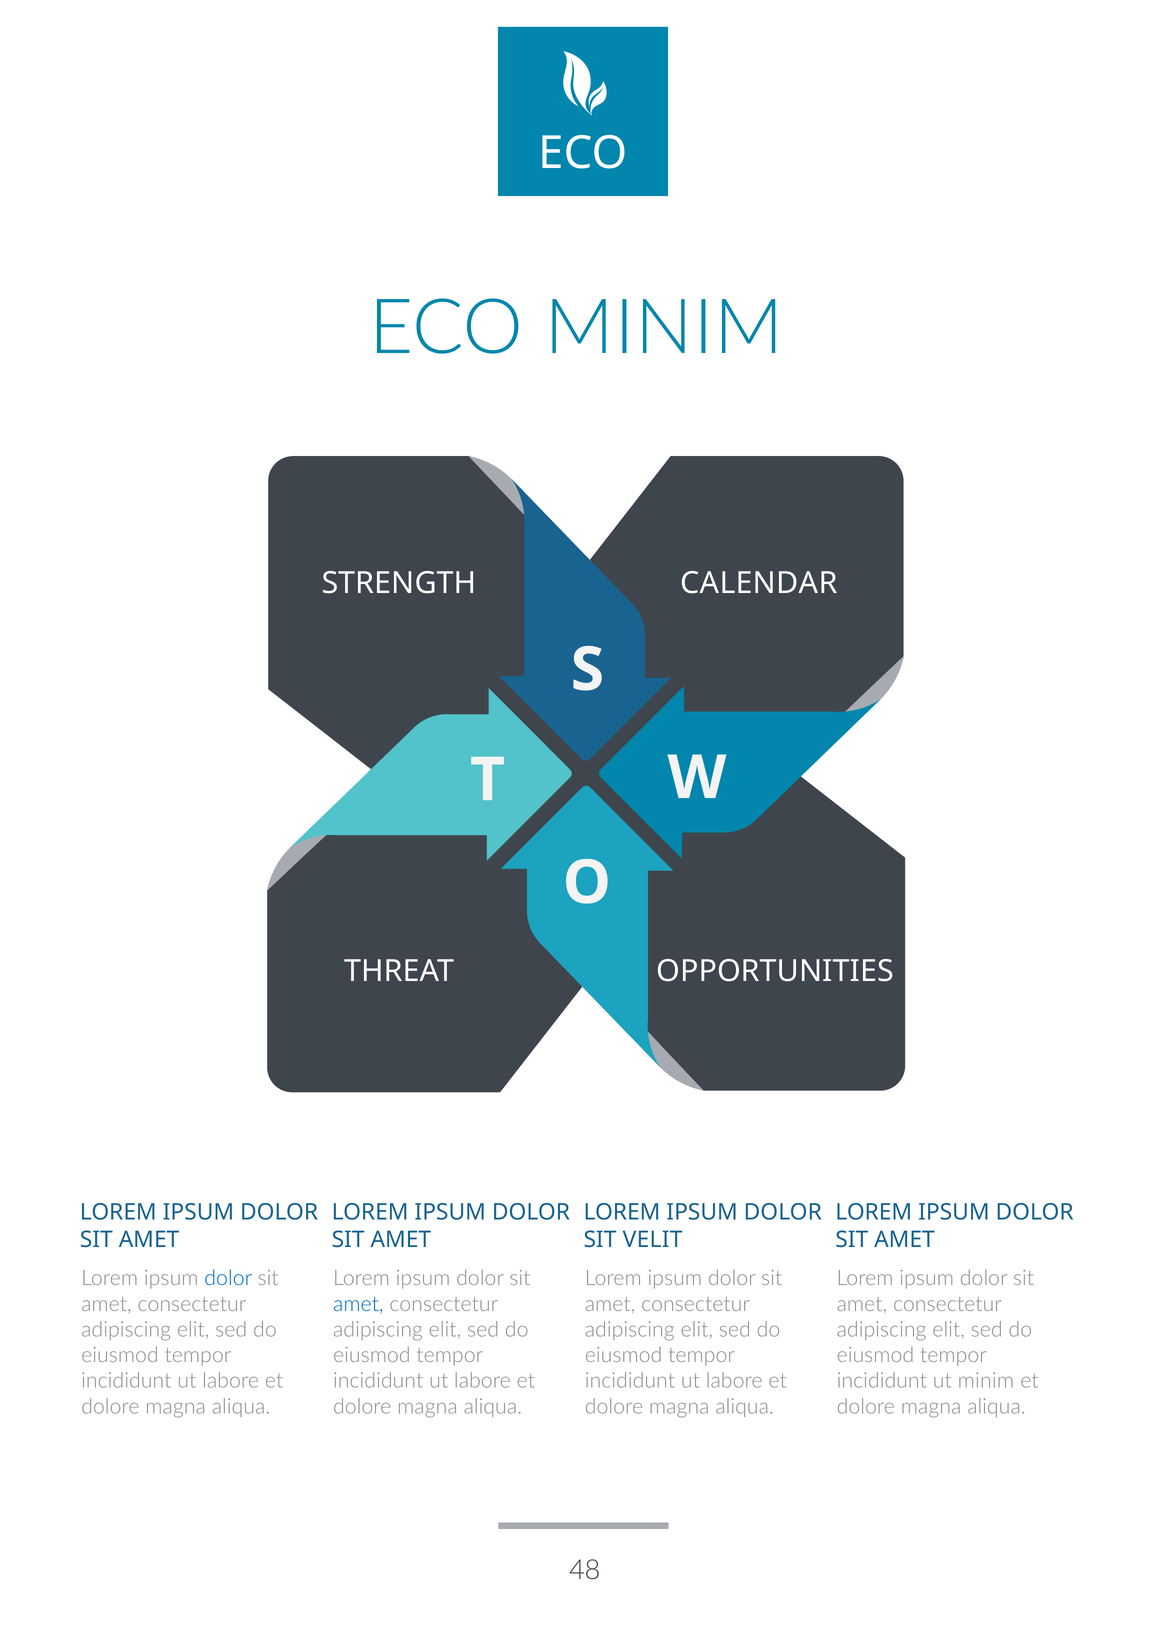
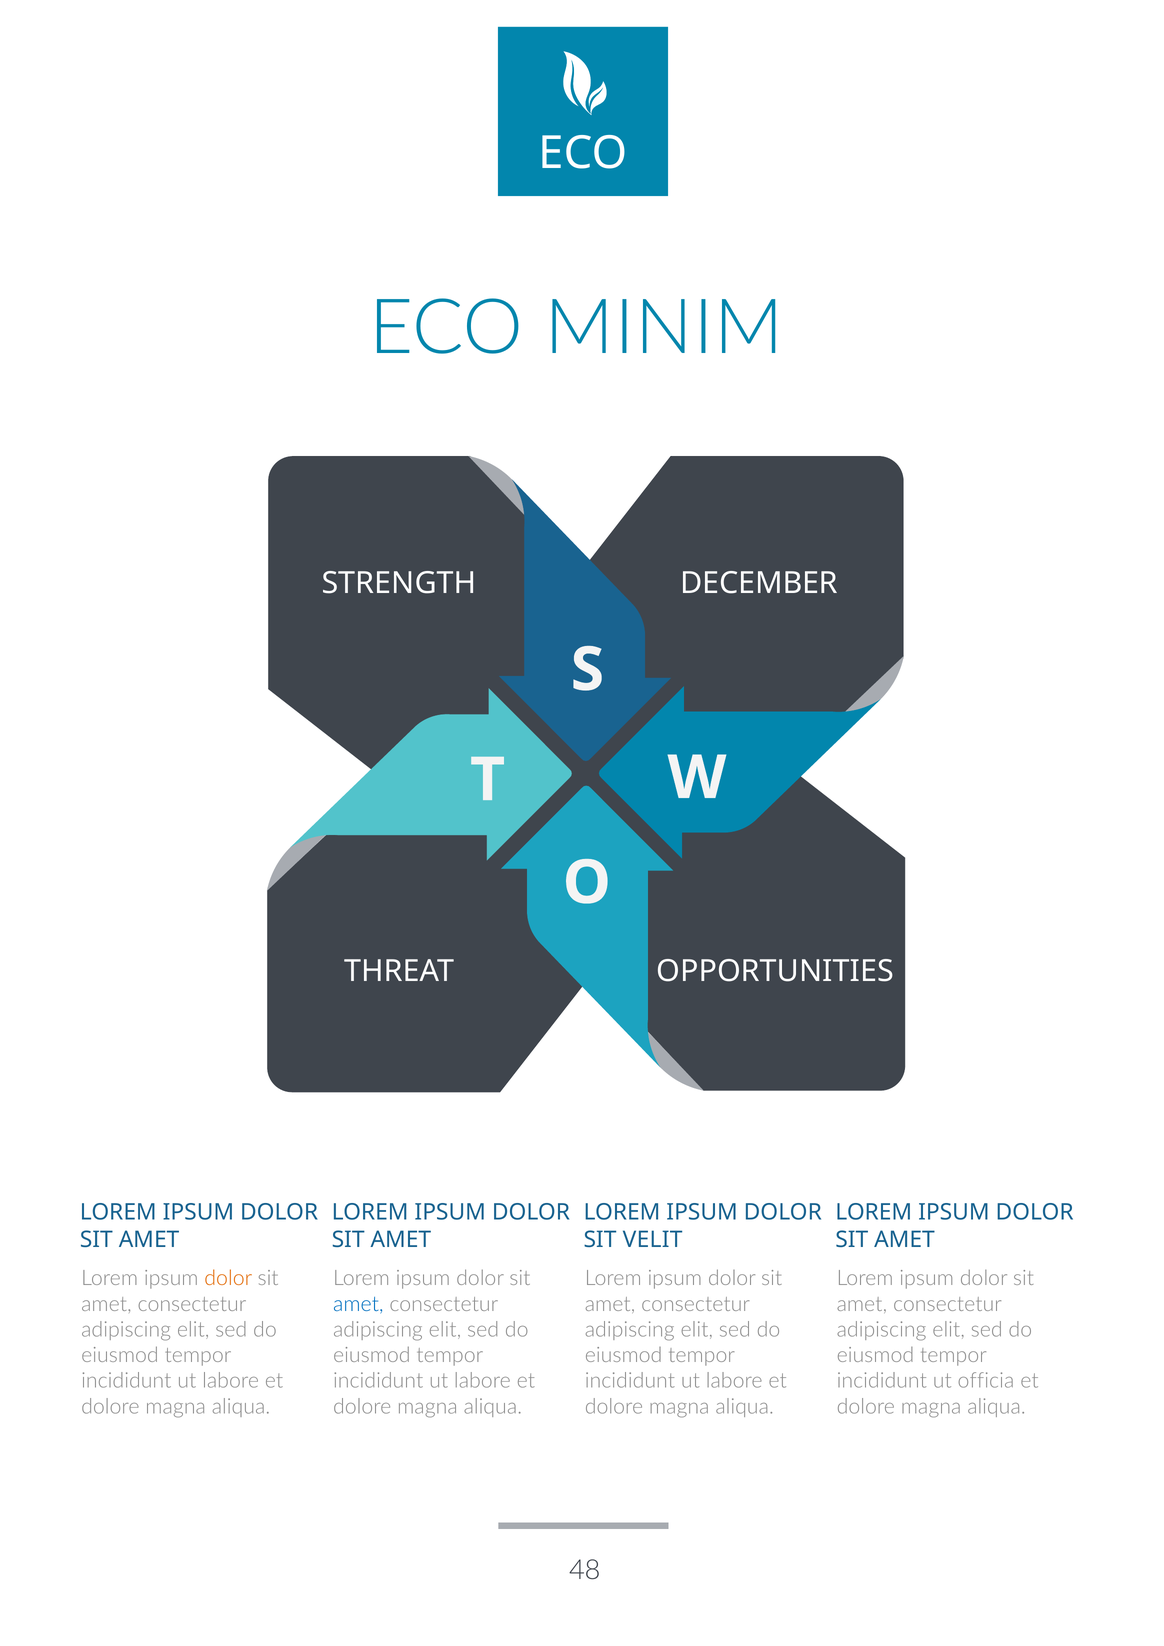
CALENDAR: CALENDAR -> DECEMBER
dolor at (228, 1278) colour: blue -> orange
ut minim: minim -> officia
